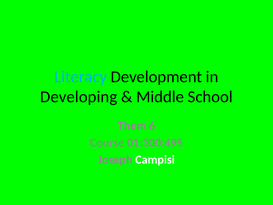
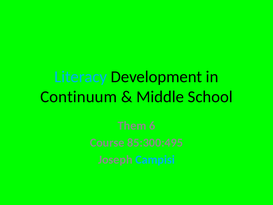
Developing: Developing -> Continuum
01:300:495: 01:300:495 -> 85:300:495
Campisi colour: white -> light blue
